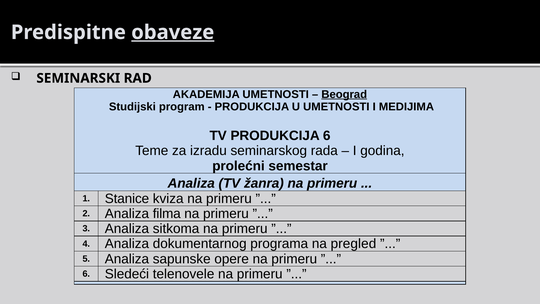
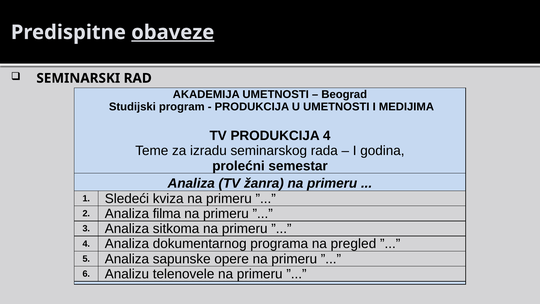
Beograd underline: present -> none
PRODUKCIJA 6: 6 -> 4
Stanice: Stanice -> Sledeći
Sledeći: Sledeći -> Analizu
